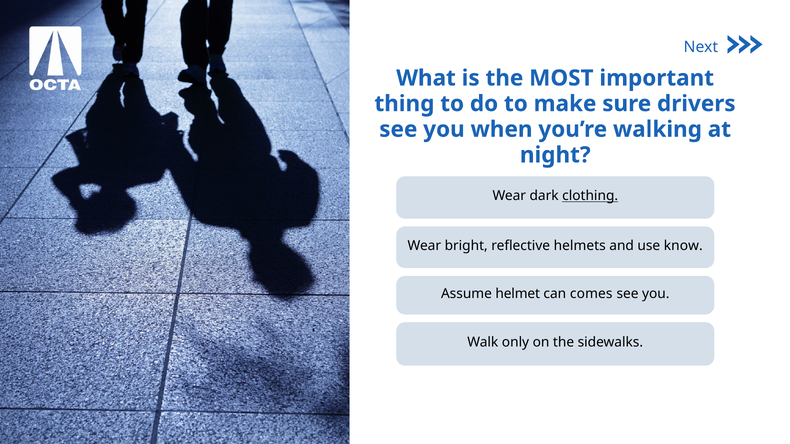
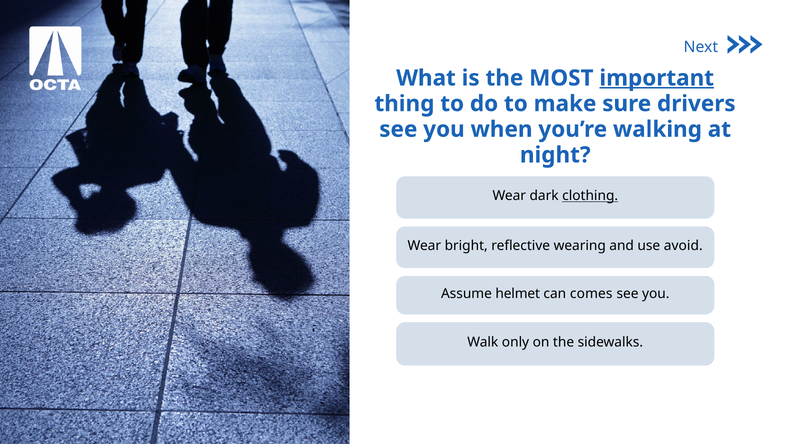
important underline: none -> present
helmets: helmets -> wearing
know: know -> avoid
